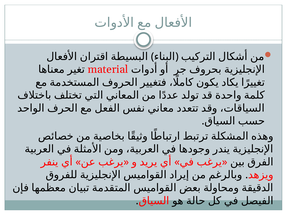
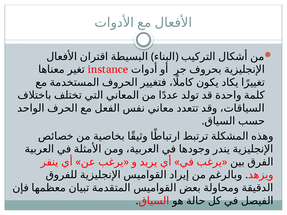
material: material -> instance
